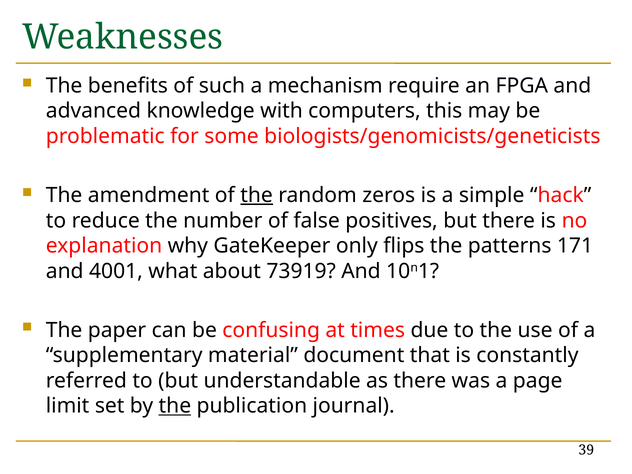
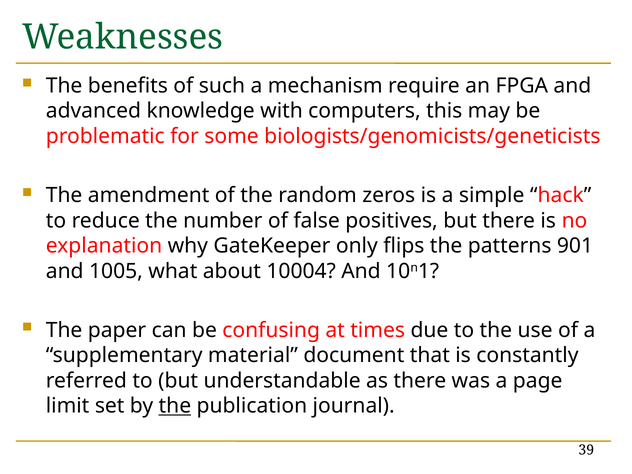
the at (257, 195) underline: present -> none
171: 171 -> 901
4001: 4001 -> 1005
73919: 73919 -> 10004
